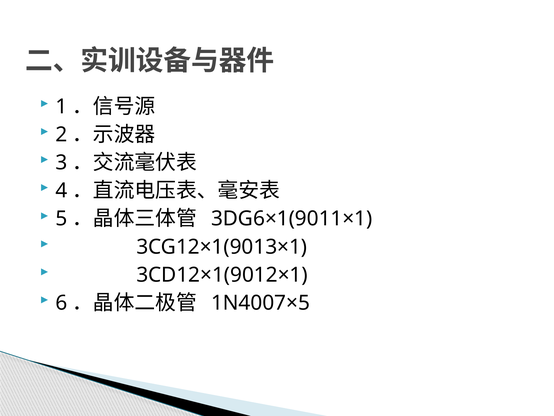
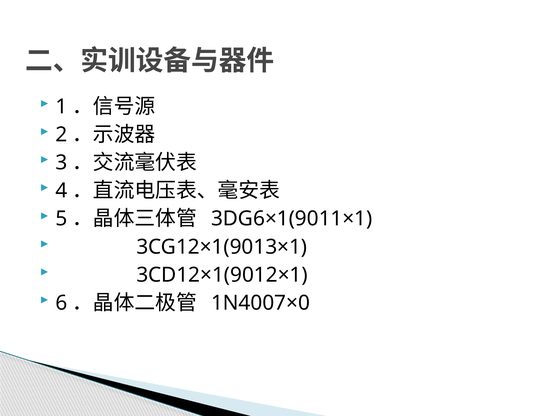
1N4007×5: 1N4007×5 -> 1N4007×0
